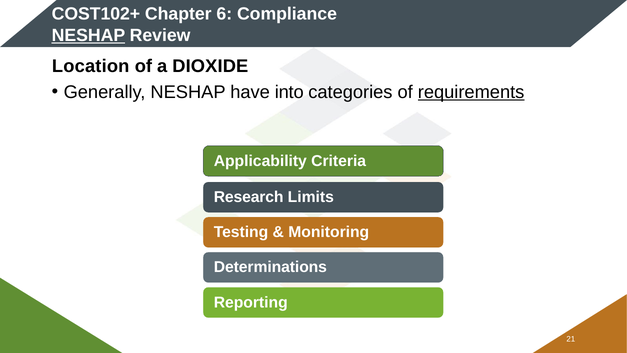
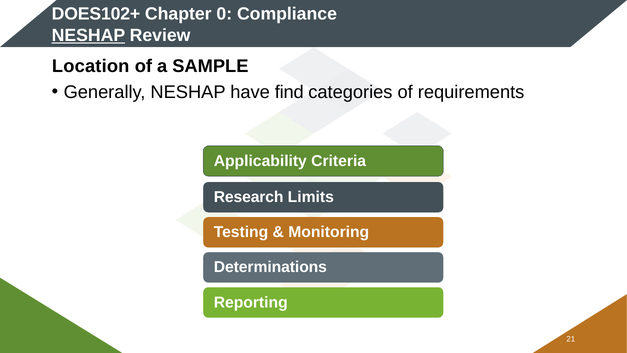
COST102+: COST102+ -> DOES102+
6: 6 -> 0
DIOXIDE: DIOXIDE -> SAMPLE
into: into -> find
requirements underline: present -> none
